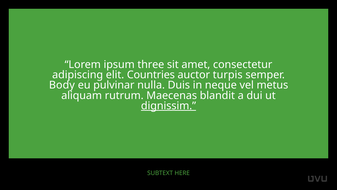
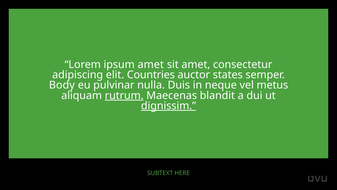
ipsum three: three -> amet
turpis: turpis -> states
rutrum underline: none -> present
